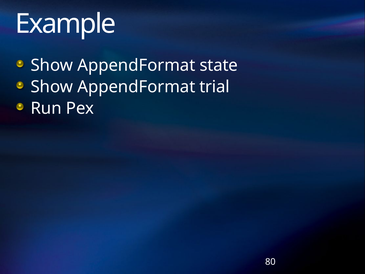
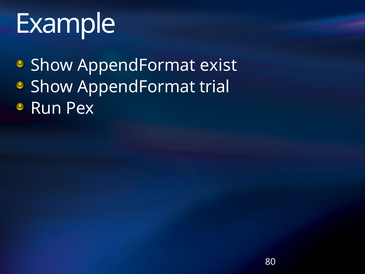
state: state -> exist
